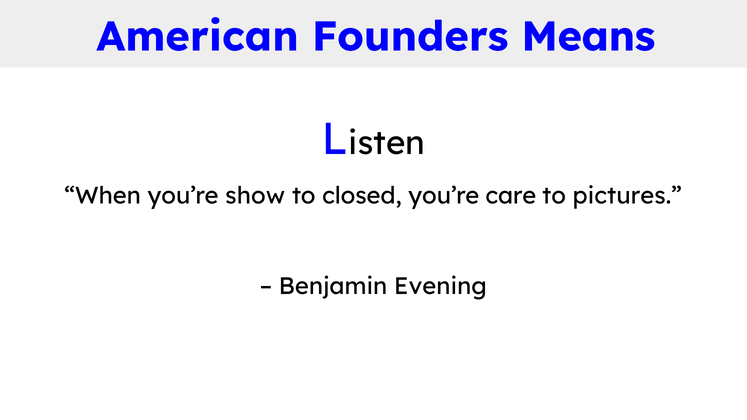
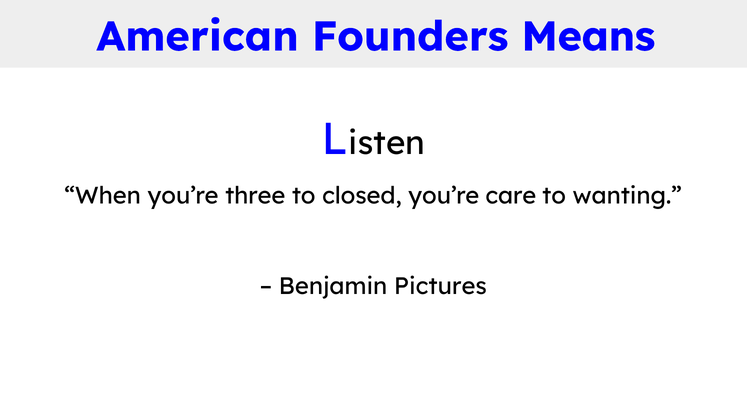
show: show -> three
pictures: pictures -> wanting
Evening: Evening -> Pictures
